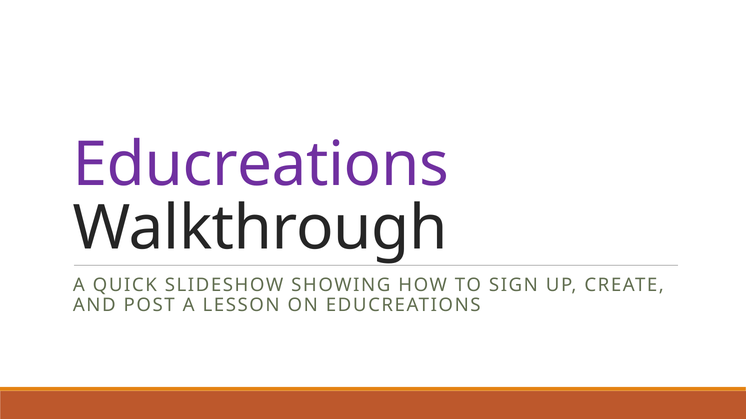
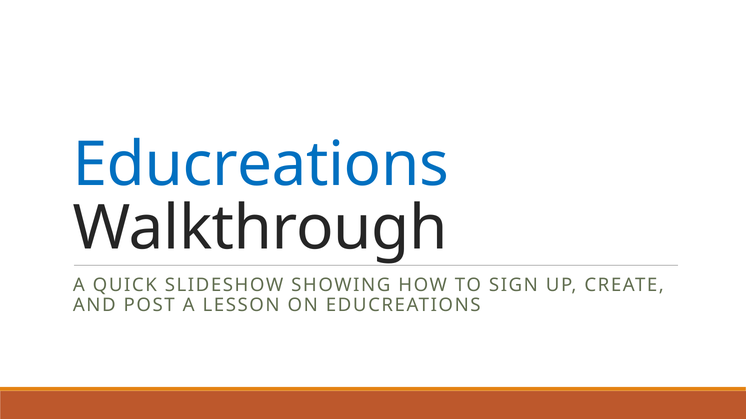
Educreations at (261, 165) colour: purple -> blue
